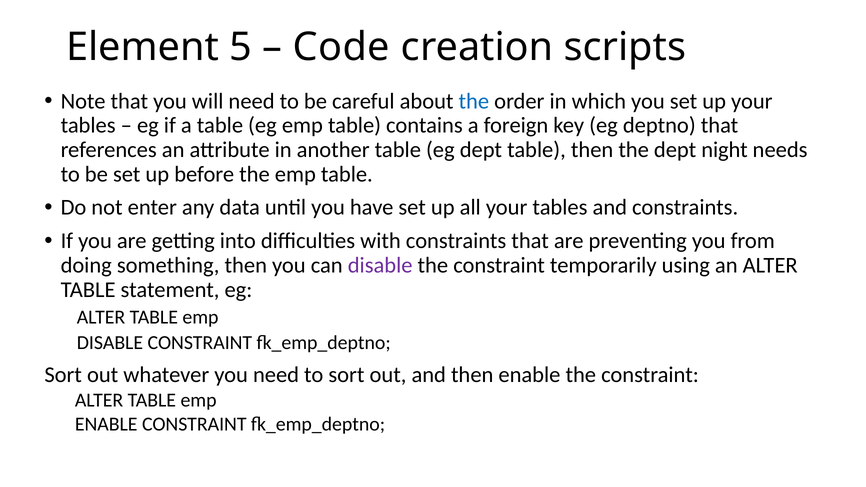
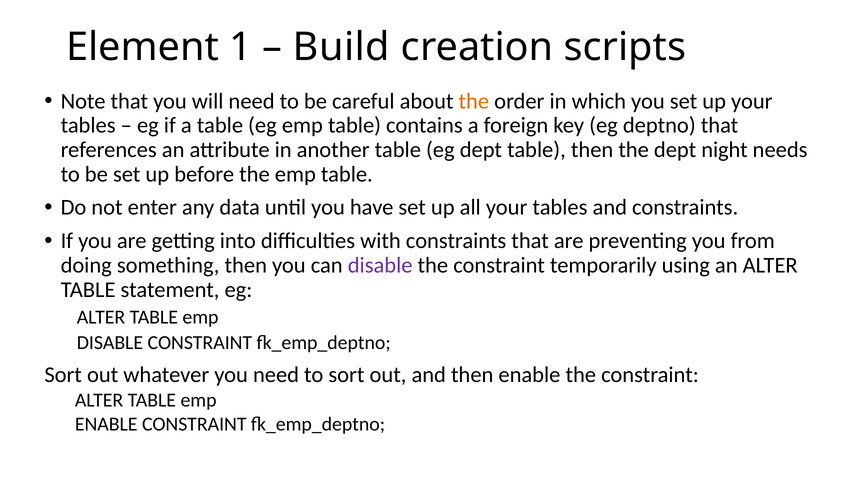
5: 5 -> 1
Code: Code -> Build
the at (474, 101) colour: blue -> orange
